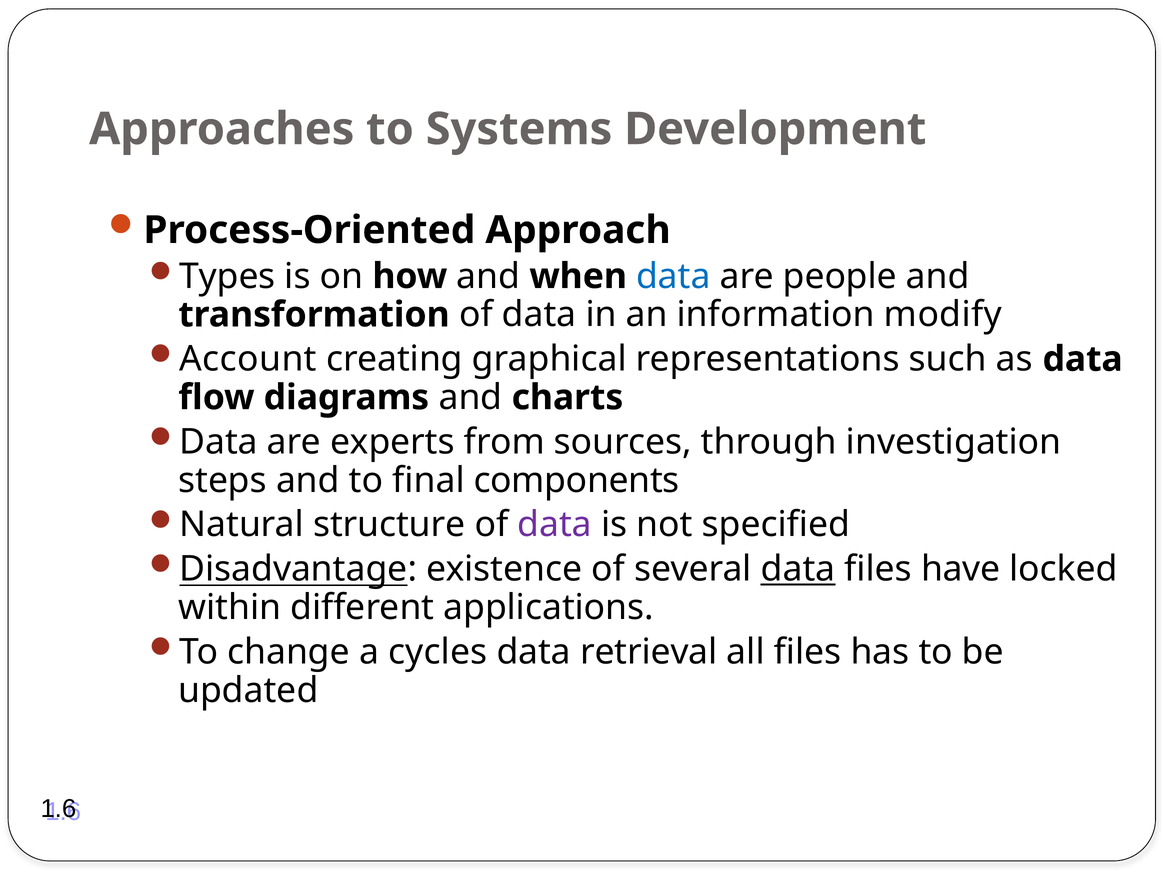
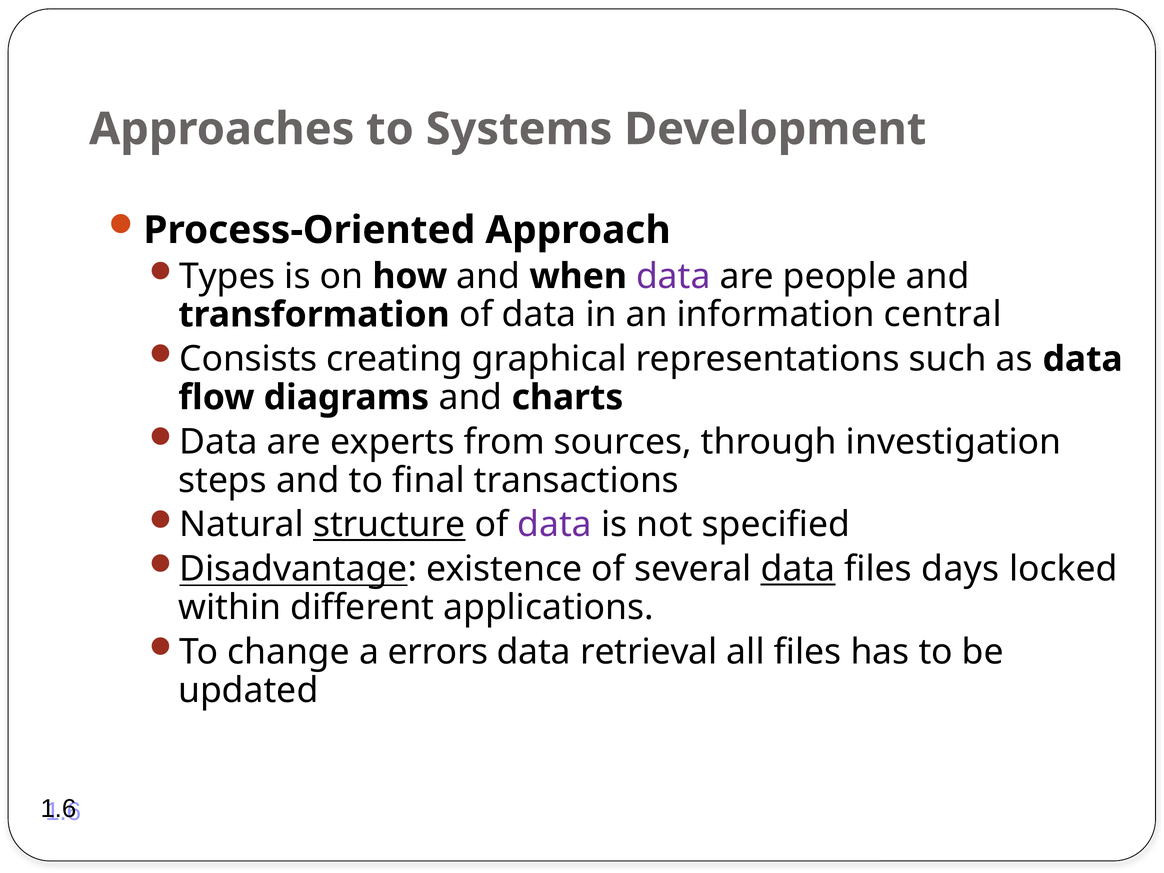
data at (673, 276) colour: blue -> purple
modify: modify -> central
Account: Account -> Consists
components: components -> transactions
structure underline: none -> present
have: have -> days
cycles: cycles -> errors
